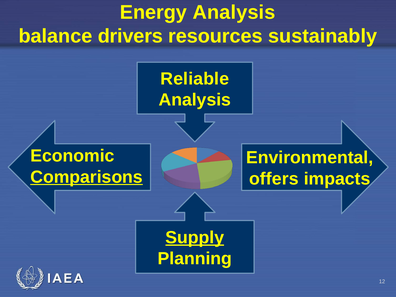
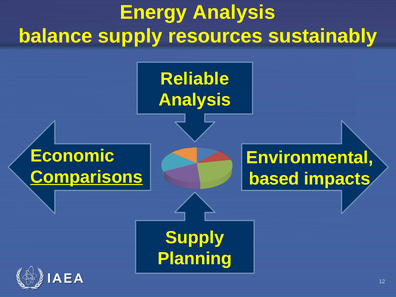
balance drivers: drivers -> supply
offers: offers -> based
Supply at (195, 238) underline: present -> none
